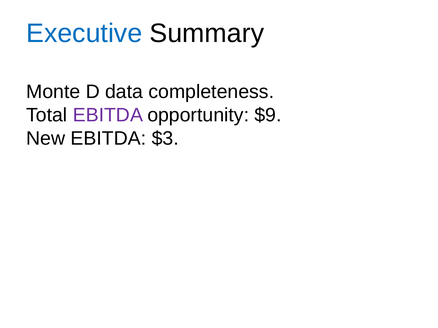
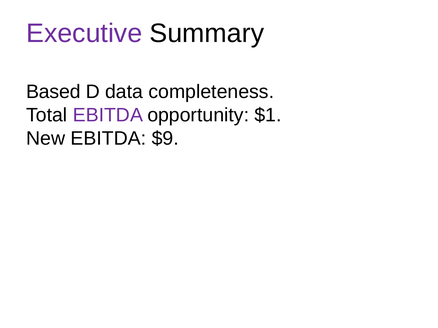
Executive colour: blue -> purple
Monte: Monte -> Based
$9: $9 -> $1
$3: $3 -> $9
